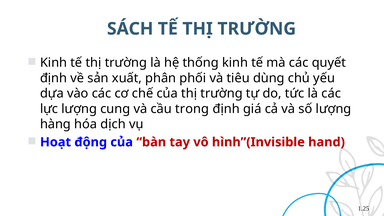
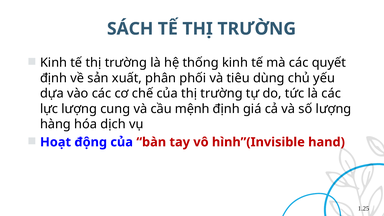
trong: trong -> mệnh
